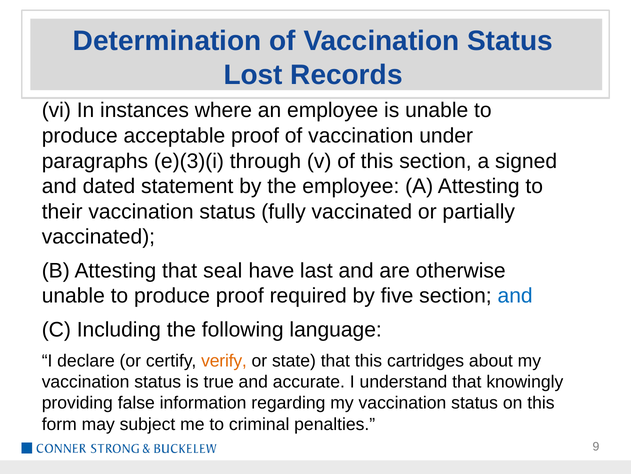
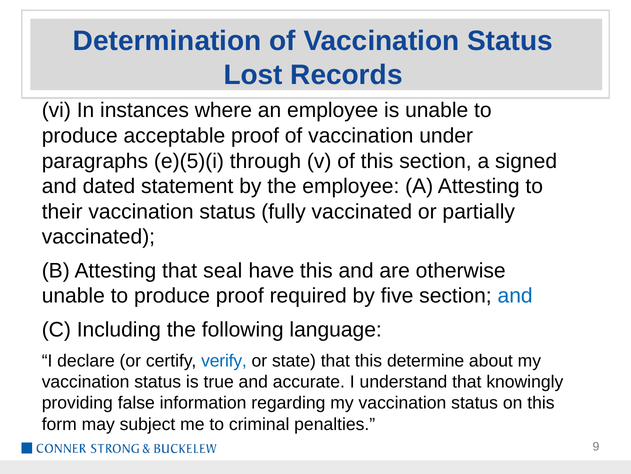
e)(3)(i: e)(3)(i -> e)(5)(i
have last: last -> this
verify colour: orange -> blue
cartridges: cartridges -> determine
